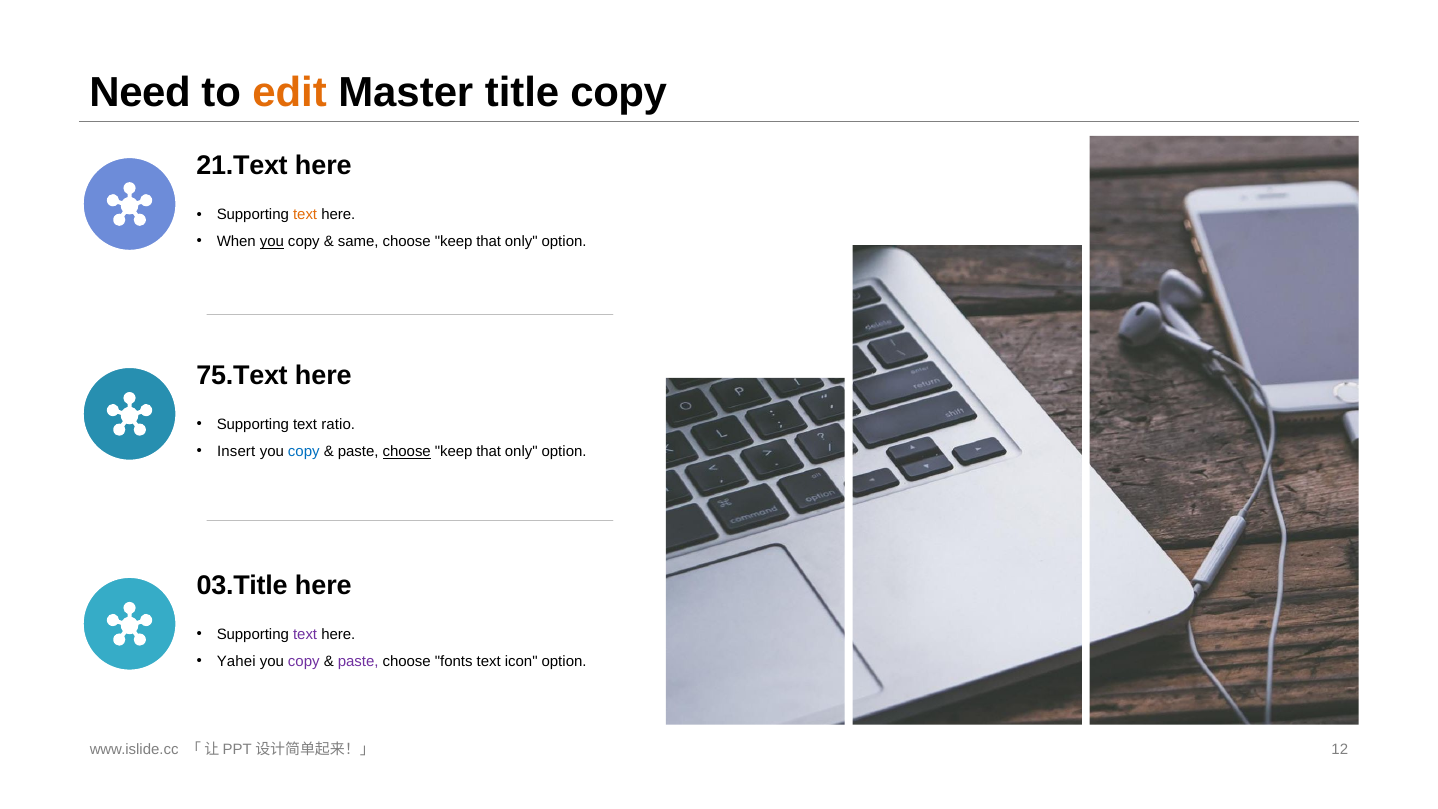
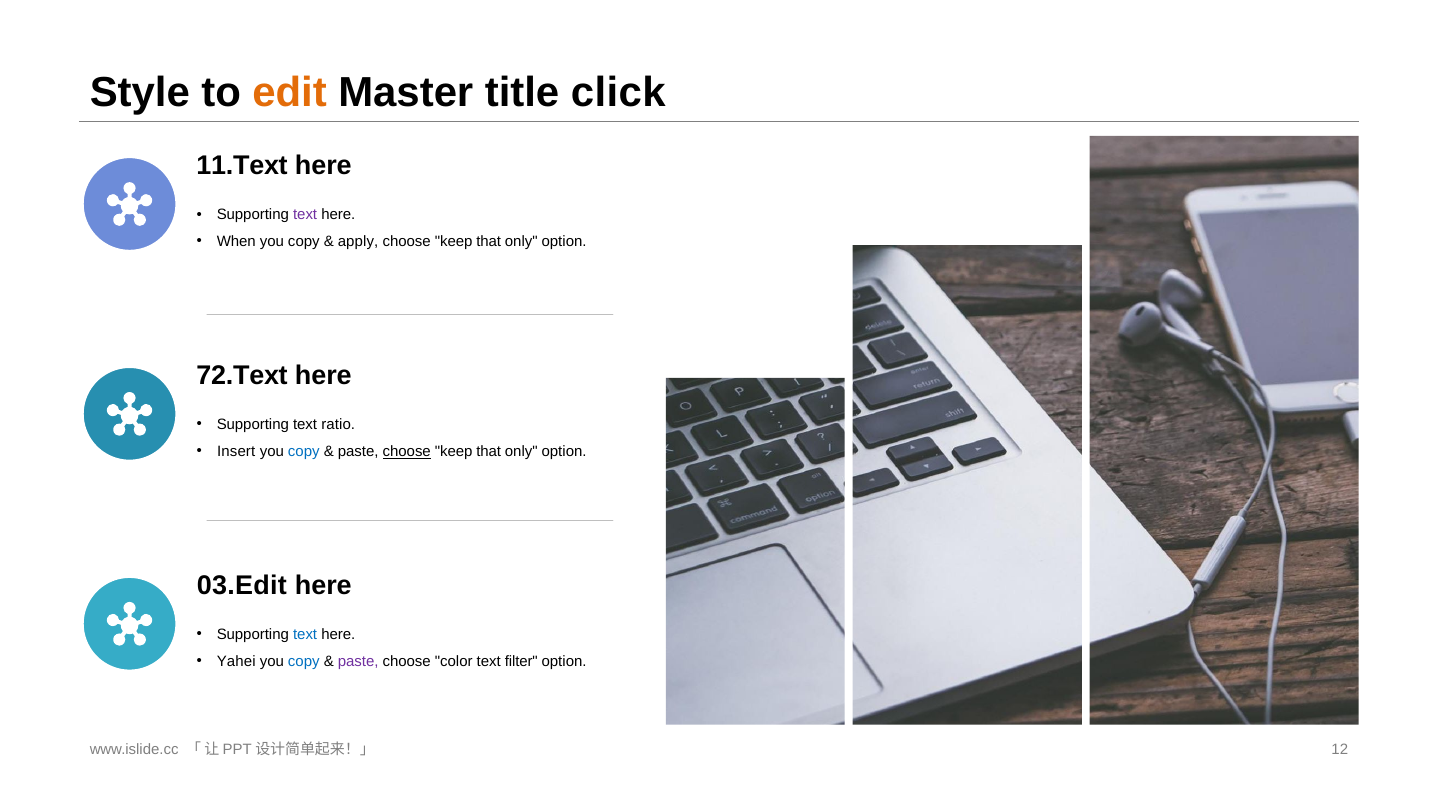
Need: Need -> Style
title copy: copy -> click
21.Text: 21.Text -> 11.Text
text at (305, 215) colour: orange -> purple
you at (272, 242) underline: present -> none
same: same -> apply
75.Text: 75.Text -> 72.Text
03.Title: 03.Title -> 03.Edit
text at (305, 635) colour: purple -> blue
copy at (304, 661) colour: purple -> blue
fonts: fonts -> color
icon: icon -> filter
